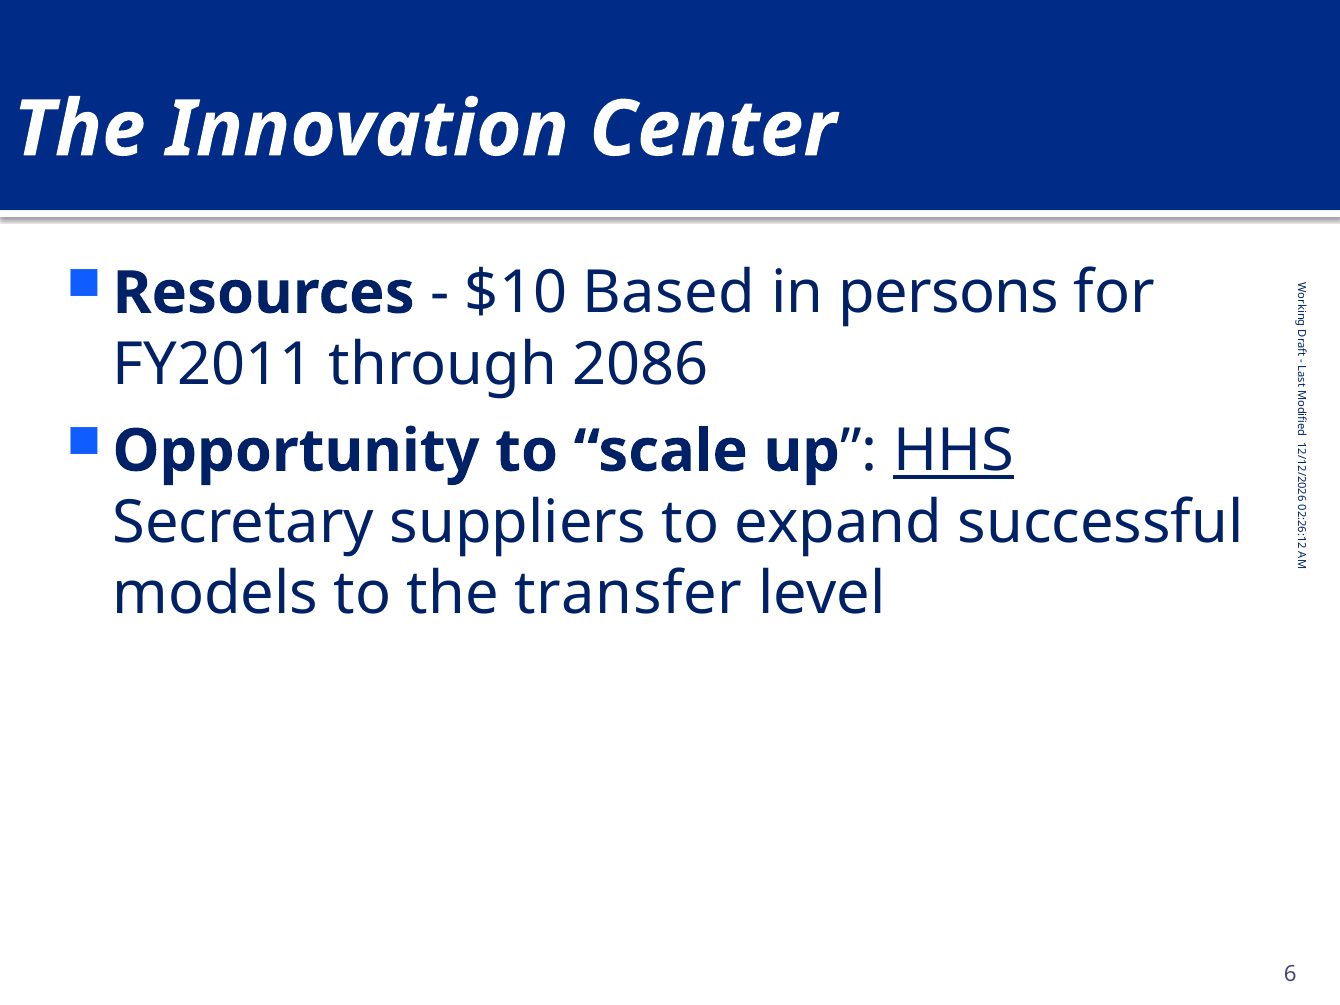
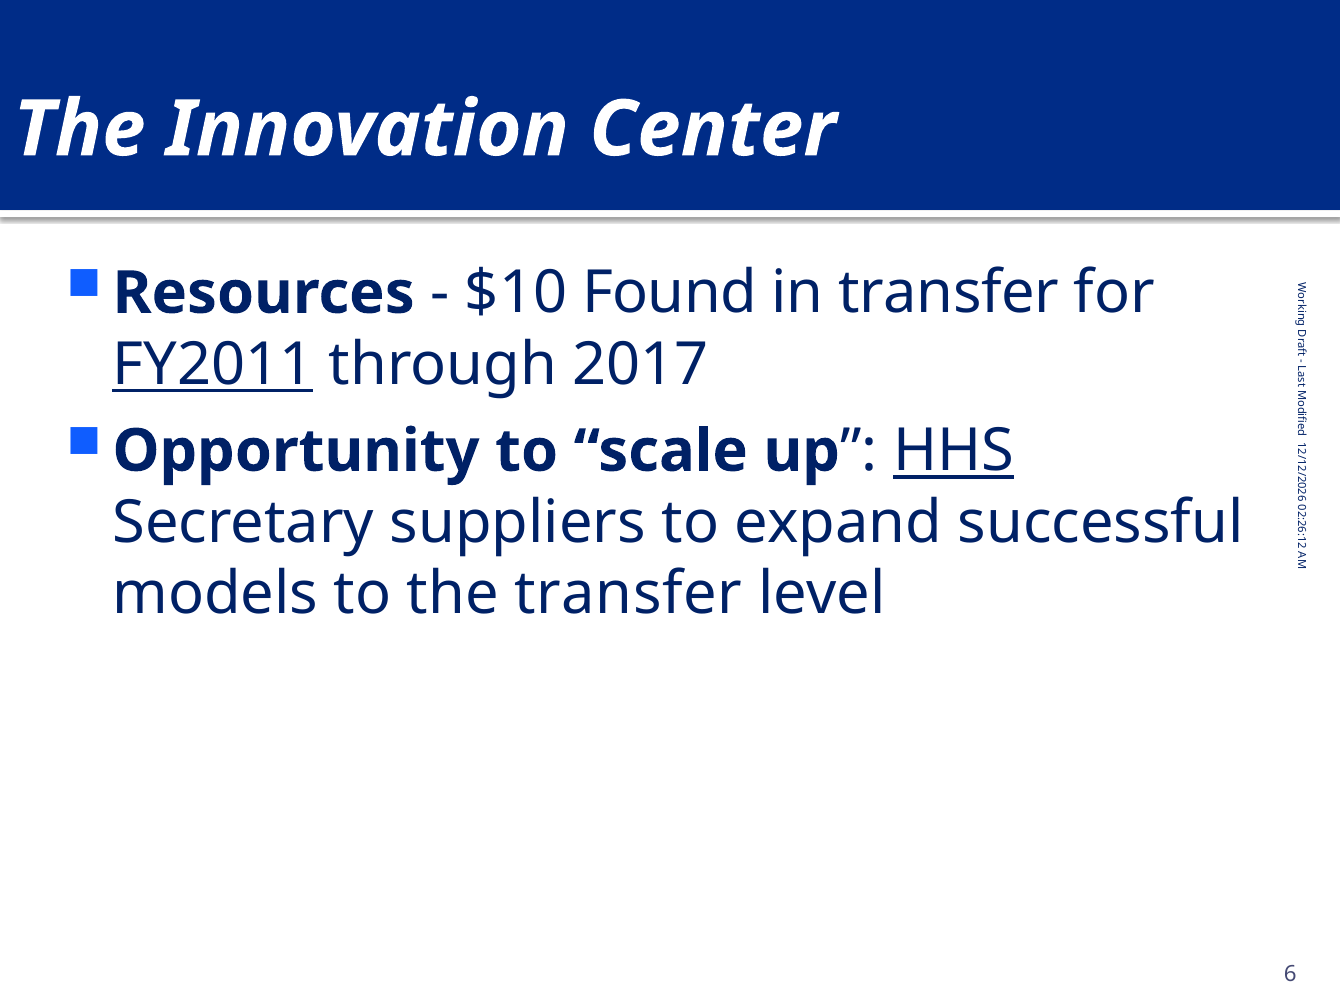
Based: Based -> Found
in persons: persons -> transfer
FY2011 underline: none -> present
2086: 2086 -> 2017
